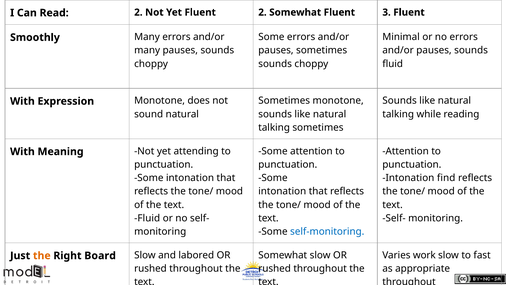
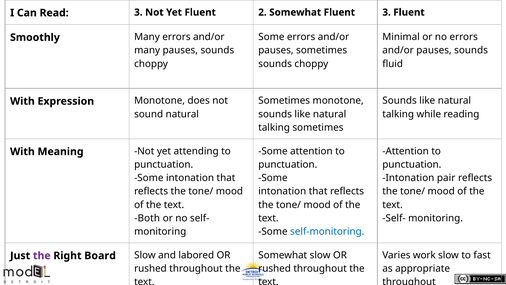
Read 2: 2 -> 3
find: find -> pair
Fluid at (147, 218): Fluid -> Both
the at (42, 255) colour: orange -> purple
